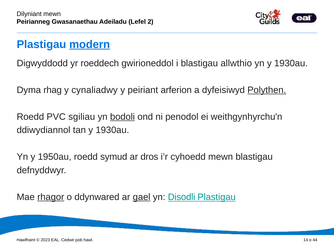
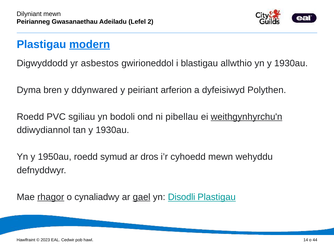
roeddech: roeddech -> asbestos
rhag: rhag -> bren
cynaliadwy: cynaliadwy -> ddynwared
Polythen underline: present -> none
bodoli underline: present -> none
penodol: penodol -> pibellau
weithgynhyrchu'n underline: none -> present
mewn blastigau: blastigau -> wehyddu
ddynwared: ddynwared -> cynaliadwy
